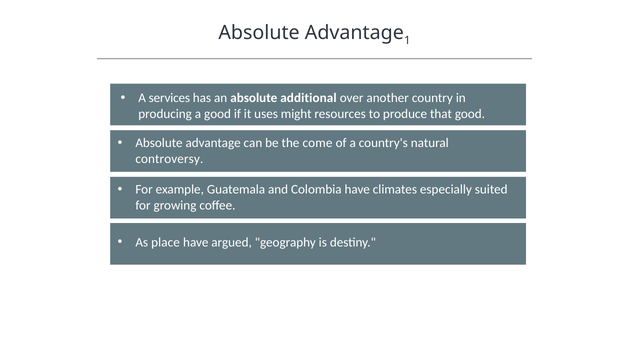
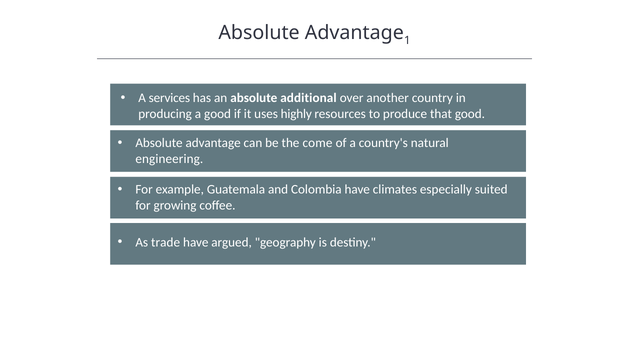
might: might -> highly
controversy: controversy -> engineering
place: place -> trade
